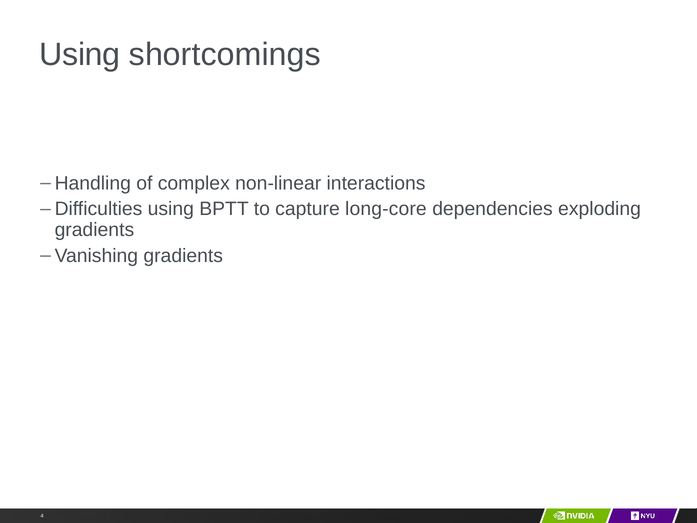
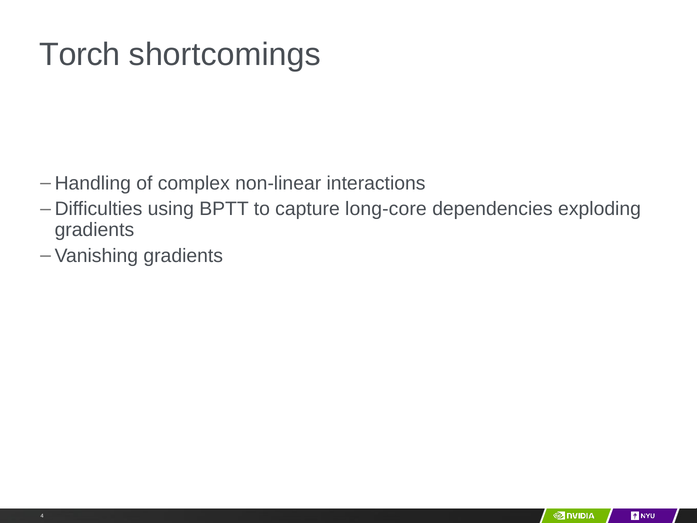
Using at (80, 54): Using -> Torch
